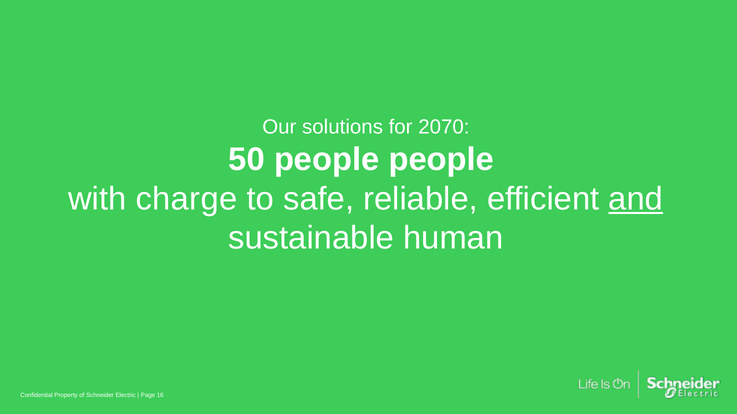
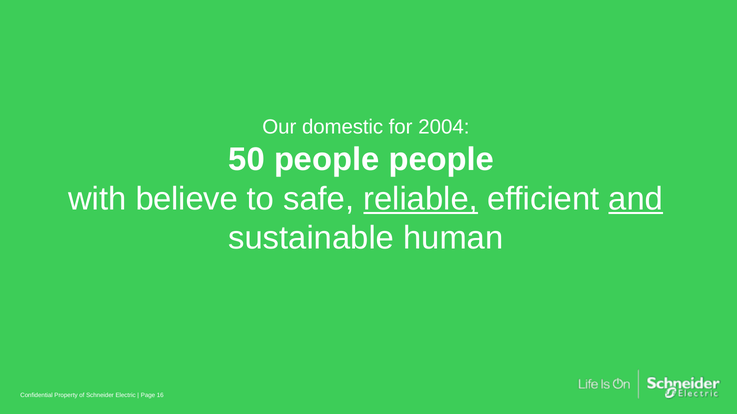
solutions: solutions -> domestic
2070: 2070 -> 2004
charge: charge -> believe
reliable underline: none -> present
